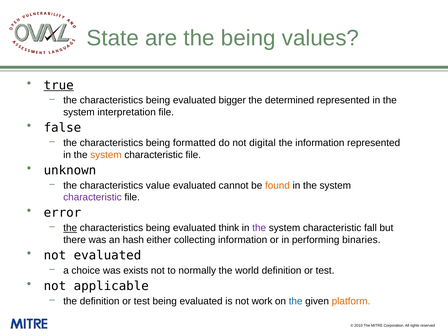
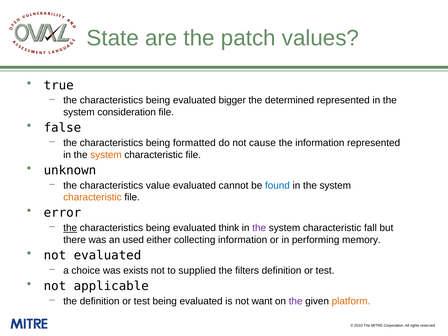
the being: being -> patch
true underline: present -> none
interpretation: interpretation -> consideration
digital: digital -> cause
found colour: orange -> blue
characteristic at (92, 197) colour: purple -> orange
hash: hash -> used
binaries: binaries -> memory
normally: normally -> supplied
world: world -> filters
work: work -> want
the at (296, 301) colour: blue -> purple
